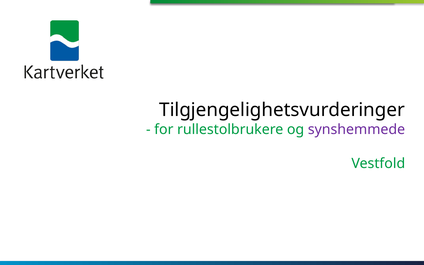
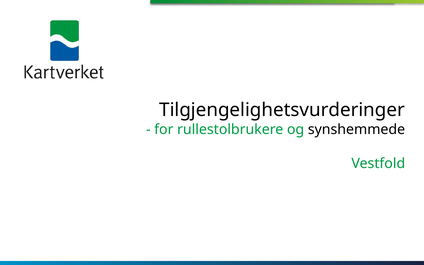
synshemmede colour: purple -> black
